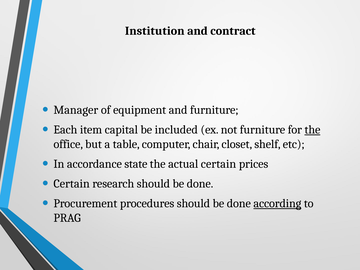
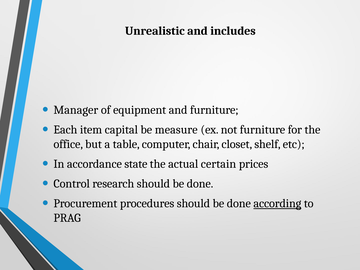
Institution: Institution -> Unrealistic
contract: contract -> includes
included: included -> measure
the at (312, 130) underline: present -> none
Certain at (72, 184): Certain -> Control
